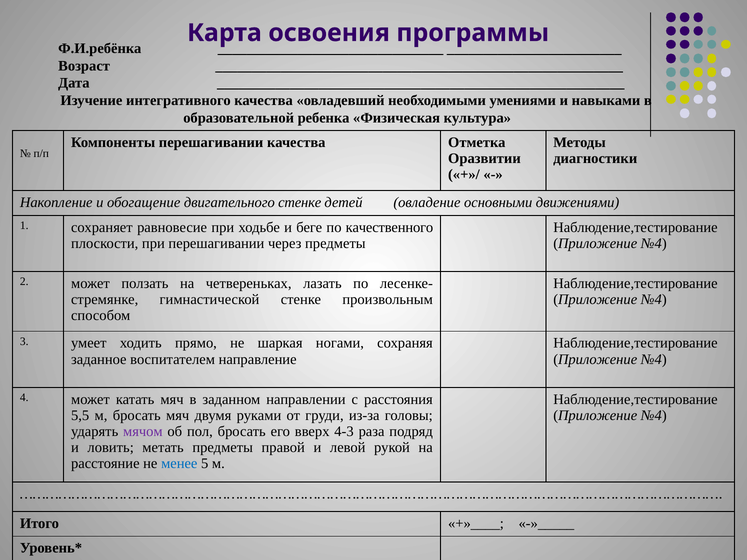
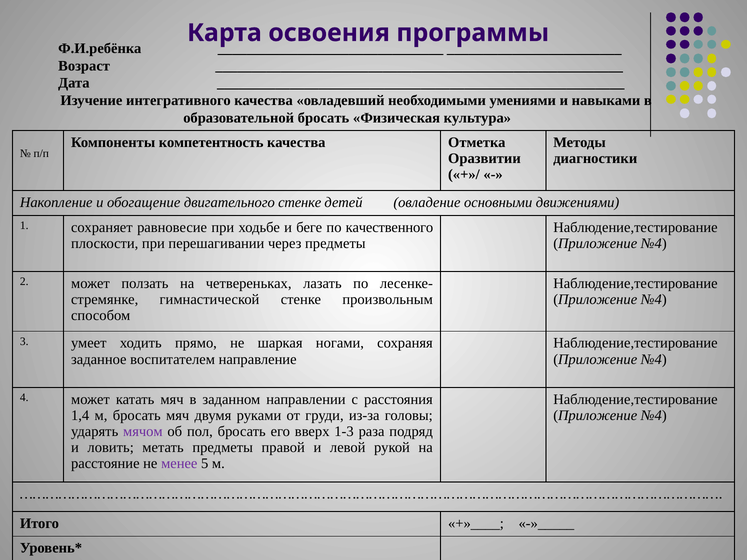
образовательной ребенка: ребенка -> бросать
Компоненты перешагивании: перешагивании -> компетентность
5,5: 5,5 -> 1,4
4-3: 4-3 -> 1-3
менее colour: blue -> purple
